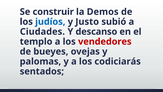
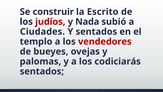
Demos: Demos -> Escrito
judíos colour: blue -> red
Justo: Justo -> Nada
Y descanso: descanso -> sentados
